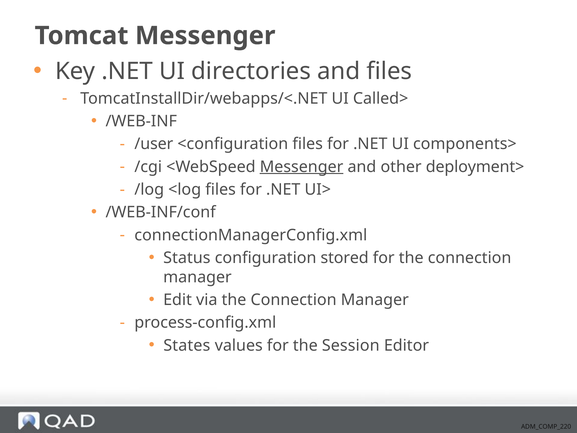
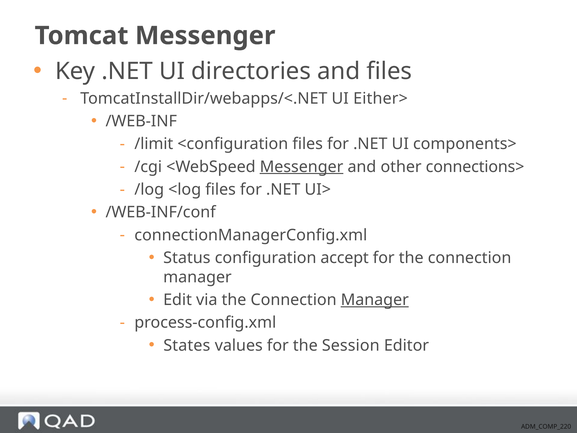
Called>: Called> -> Either>
/user: /user -> /limit
deployment>: deployment> -> connections>
stored: stored -> accept
Manager at (375, 300) underline: none -> present
